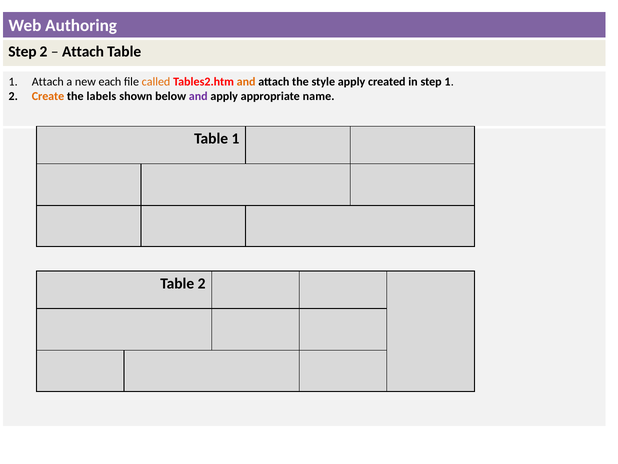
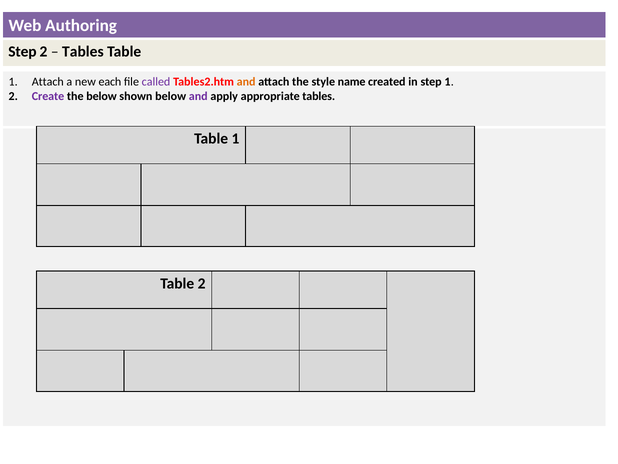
Attach at (83, 51): Attach -> Tables
called colour: orange -> purple
style apply: apply -> name
Create colour: orange -> purple
the labels: labels -> below
appropriate name: name -> tables
